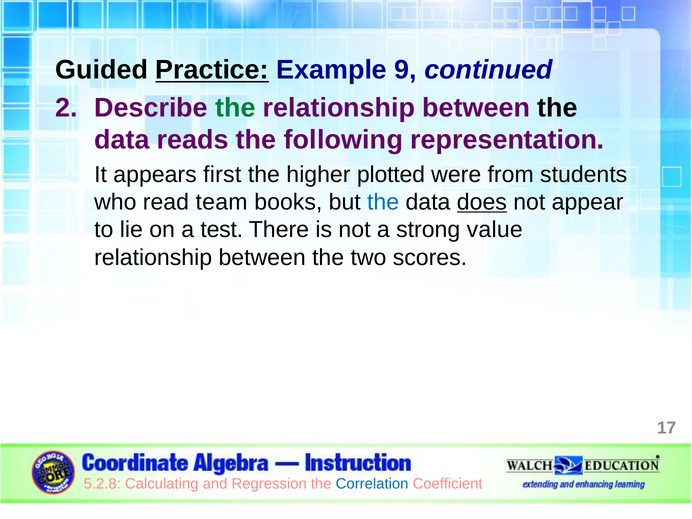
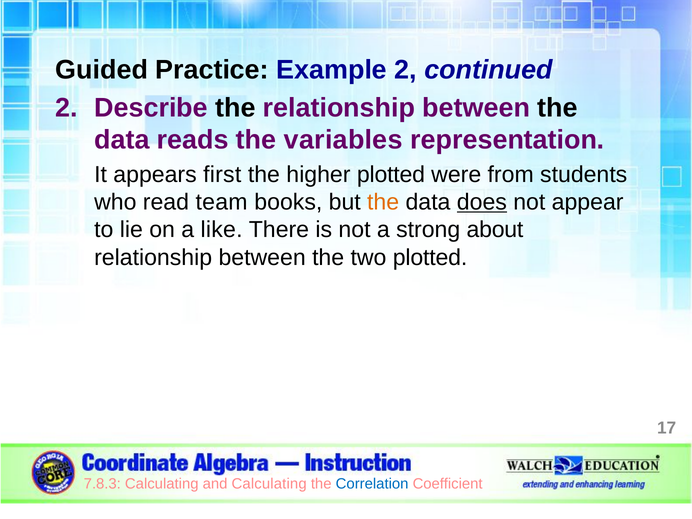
Practice underline: present -> none
Example 9: 9 -> 2
the at (235, 108) colour: green -> black
following: following -> variables
the at (383, 202) colour: blue -> orange
test: test -> like
value: value -> about
two scores: scores -> plotted
5.2.8: 5.2.8 -> 7.8.3
and Regression: Regression -> Calculating
